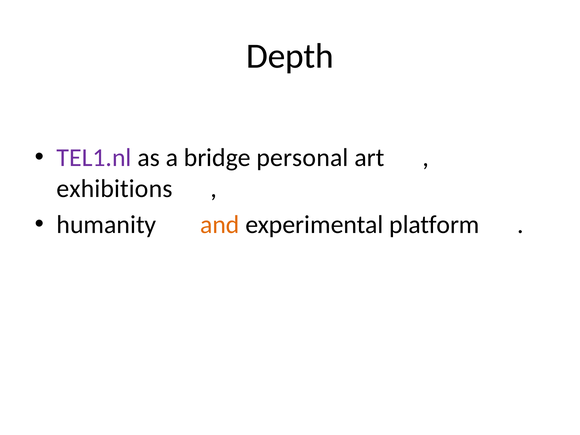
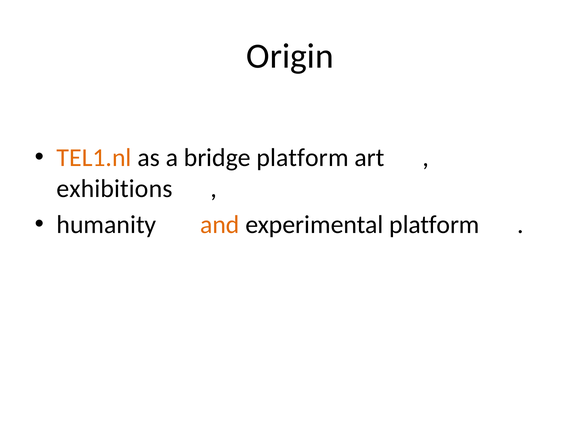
Depth: Depth -> Origin
TEL1.nl colour: purple -> orange
bridge personal: personal -> platform
